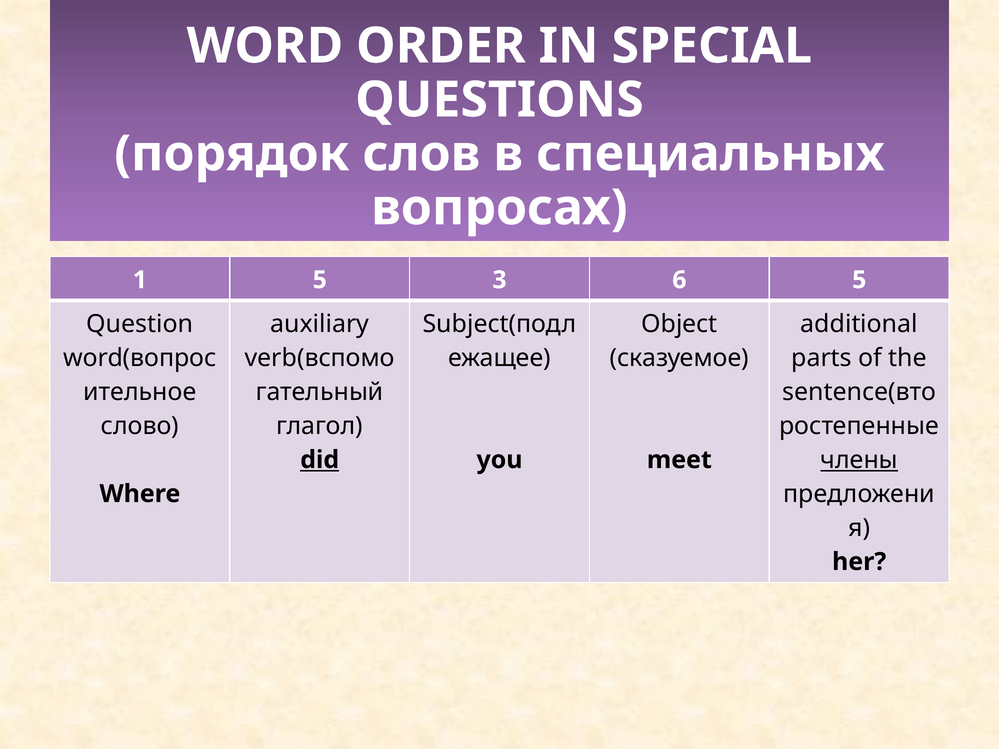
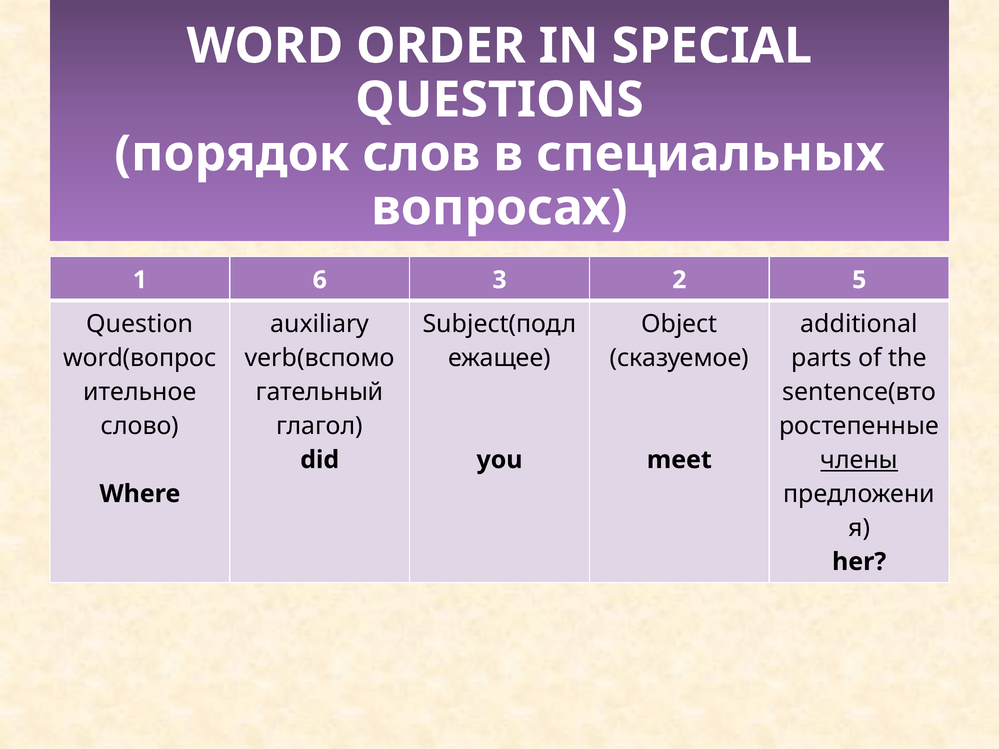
1 5: 5 -> 6
6: 6 -> 2
did underline: present -> none
